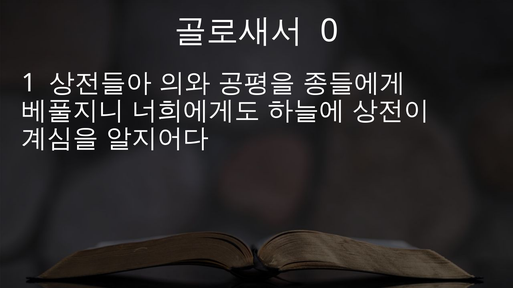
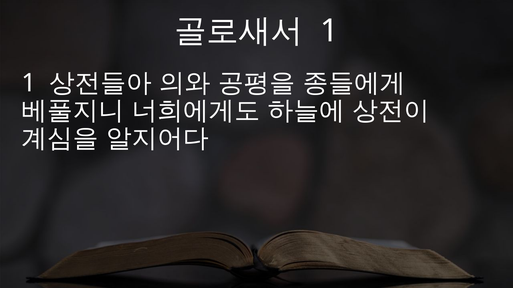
0 at (329, 31): 0 -> 1
